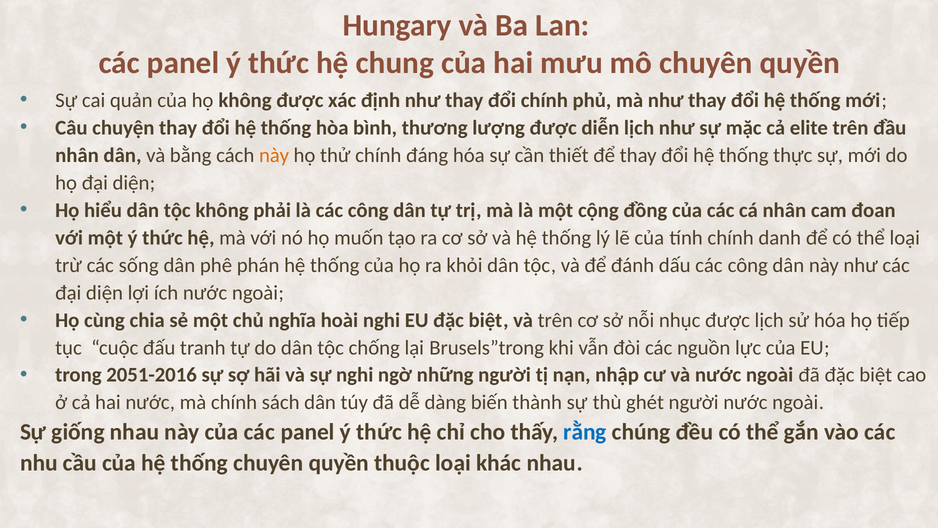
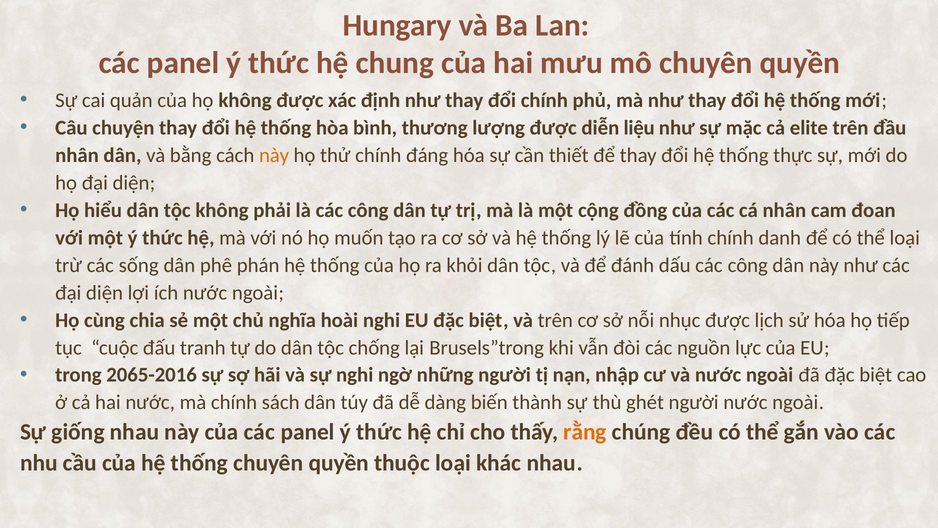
diễn lịch: lịch -> liệu
2051-2016: 2051-2016 -> 2065-2016
rằng colour: blue -> orange
